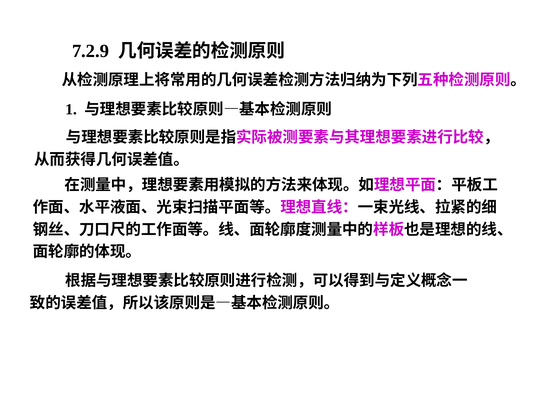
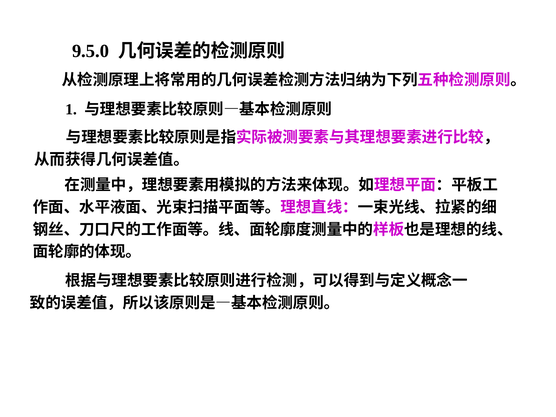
7.2.9: 7.2.9 -> 9.5.0
